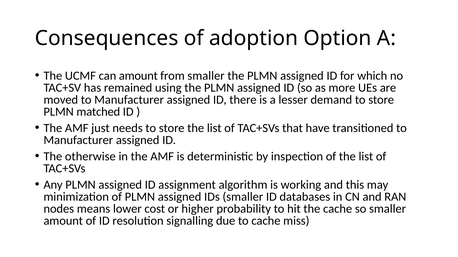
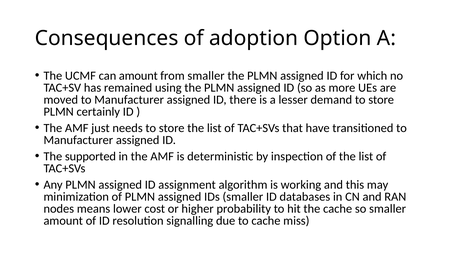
matched: matched -> certainly
otherwise: otherwise -> supported
